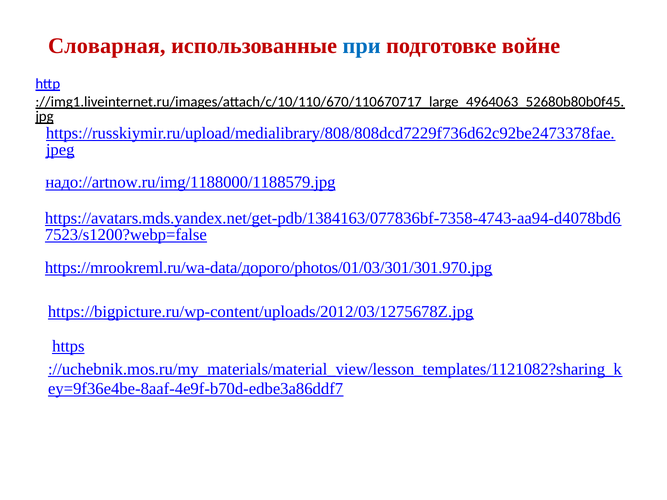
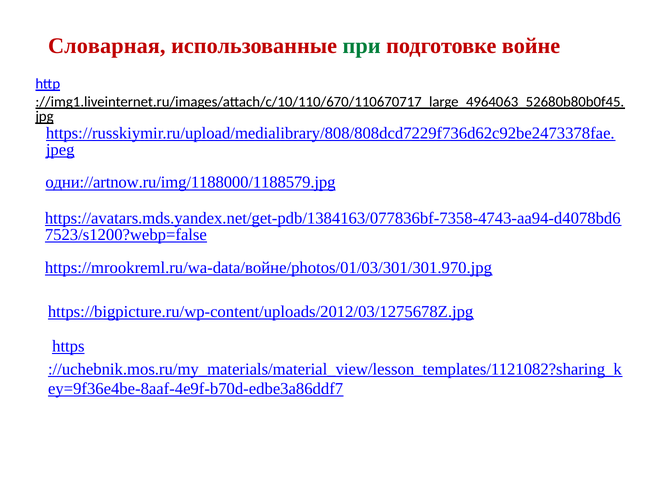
при colour: blue -> green
надо://artnow.ru/img/1188000/1188579.jpg: надо://artnow.ru/img/1188000/1188579.jpg -> одни://artnow.ru/img/1188000/1188579.jpg
https://mrookreml.ru/wa-data/дорого/photos/01/03/301/301.970.jpg: https://mrookreml.ru/wa-data/дорого/photos/01/03/301/301.970.jpg -> https://mrookreml.ru/wa-data/войне/photos/01/03/301/301.970.jpg
